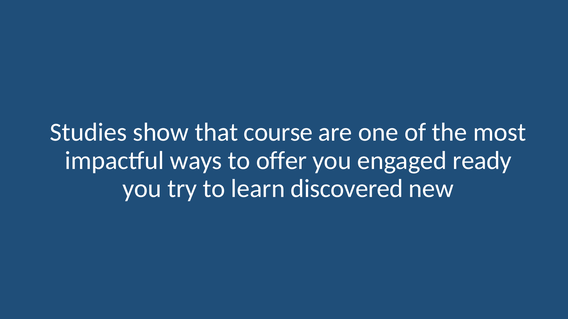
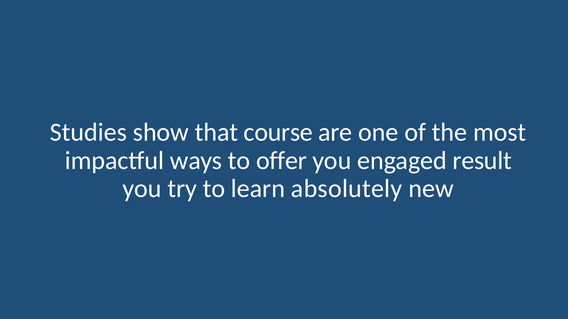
ready: ready -> result
discovered: discovered -> absolutely
